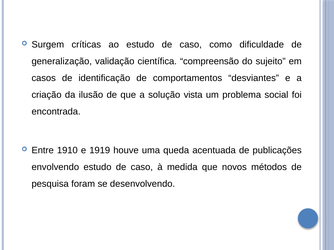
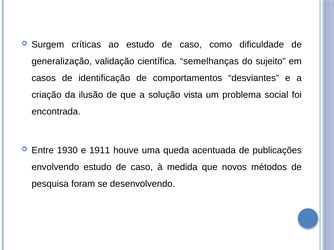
compreensão: compreensão -> semelhanças
1910: 1910 -> 1930
1919: 1919 -> 1911
